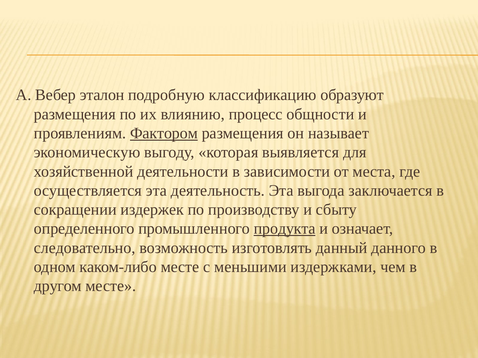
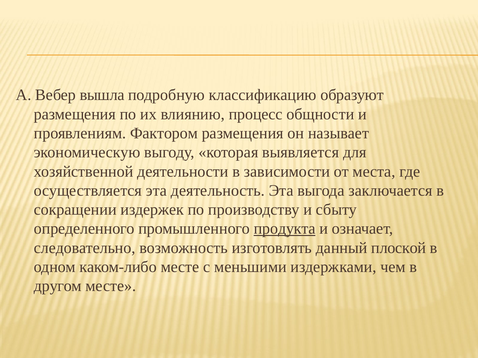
эталон: эталон -> вышла
Фактором underline: present -> none
данного: данного -> плоской
